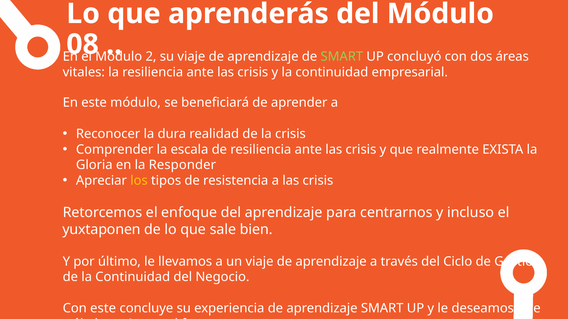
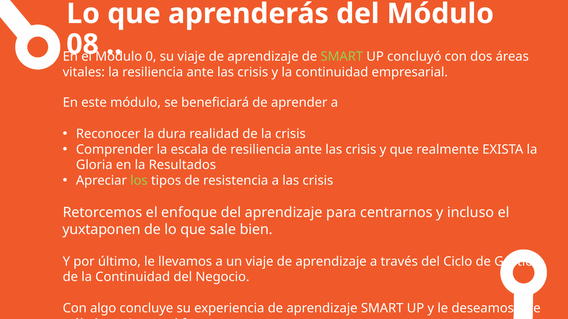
2: 2 -> 0
Responder: Responder -> Resultados
los colour: yellow -> light green
Con este: este -> algo
